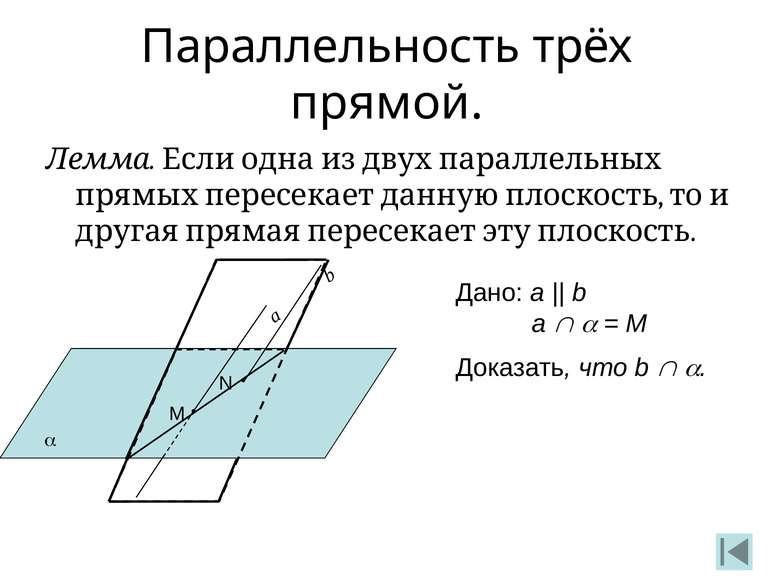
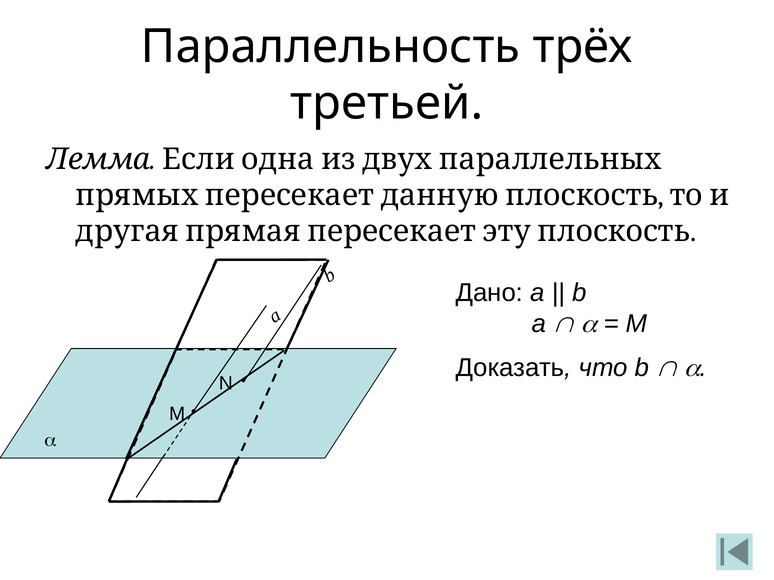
прямой: прямой -> третьей
